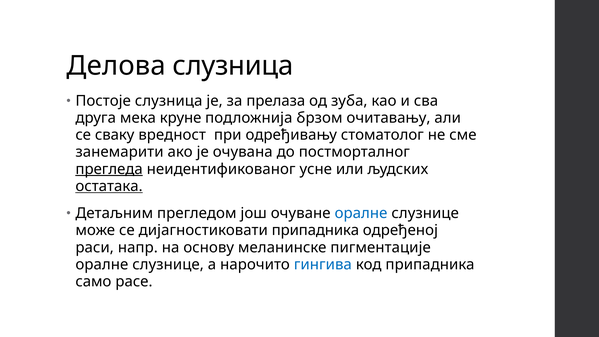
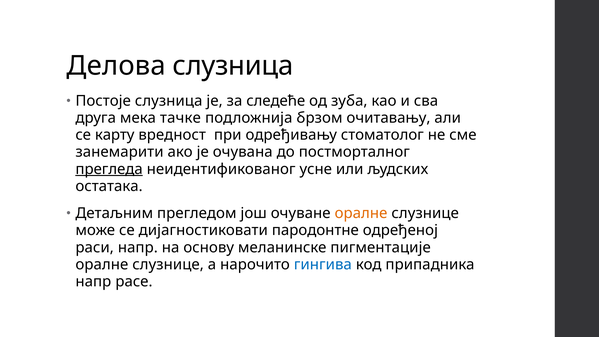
прелаза: прелаза -> следеће
круне: круне -> тачке
сваку: сваку -> карту
остатака underline: present -> none
оралне at (361, 213) colour: blue -> orange
дијагностиковати припадника: припадника -> пародонтне
само at (93, 281): само -> напр
